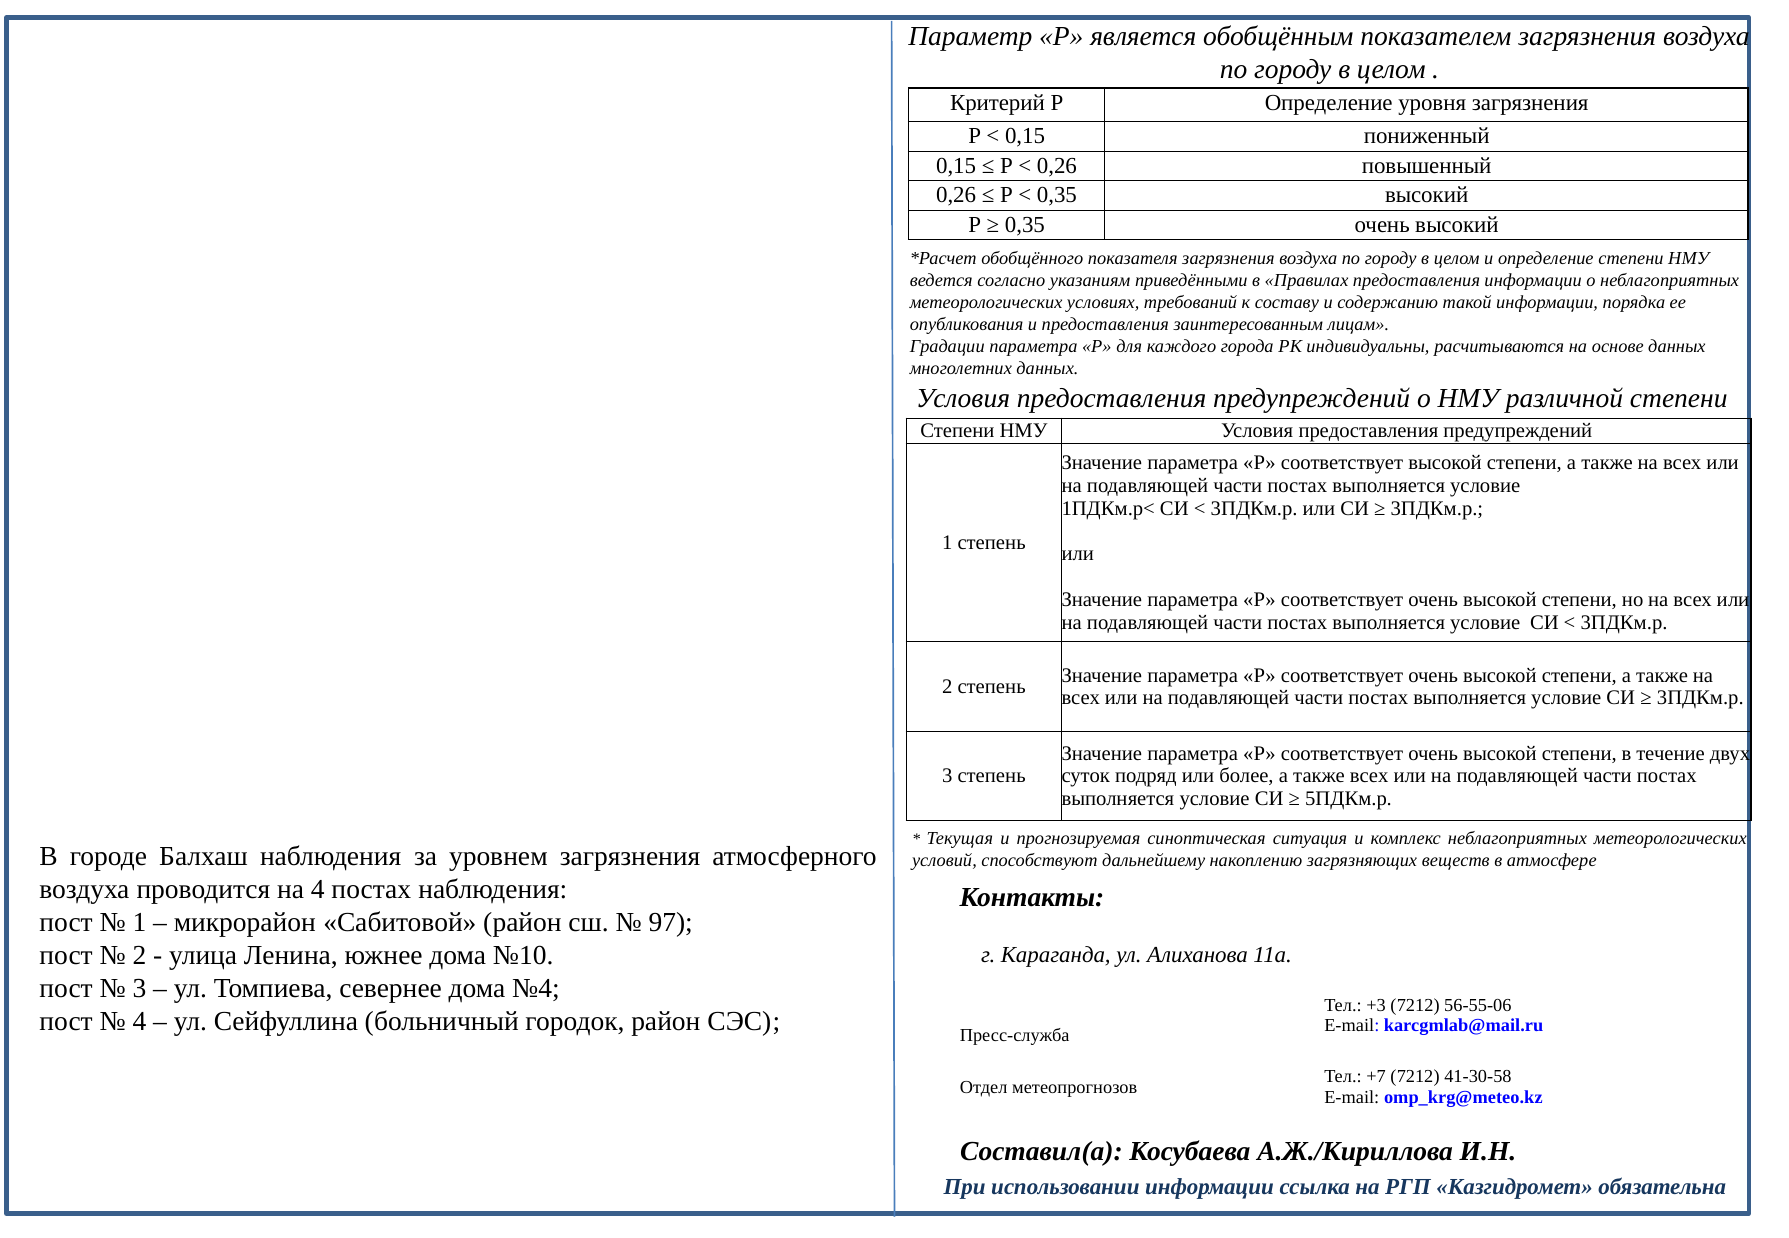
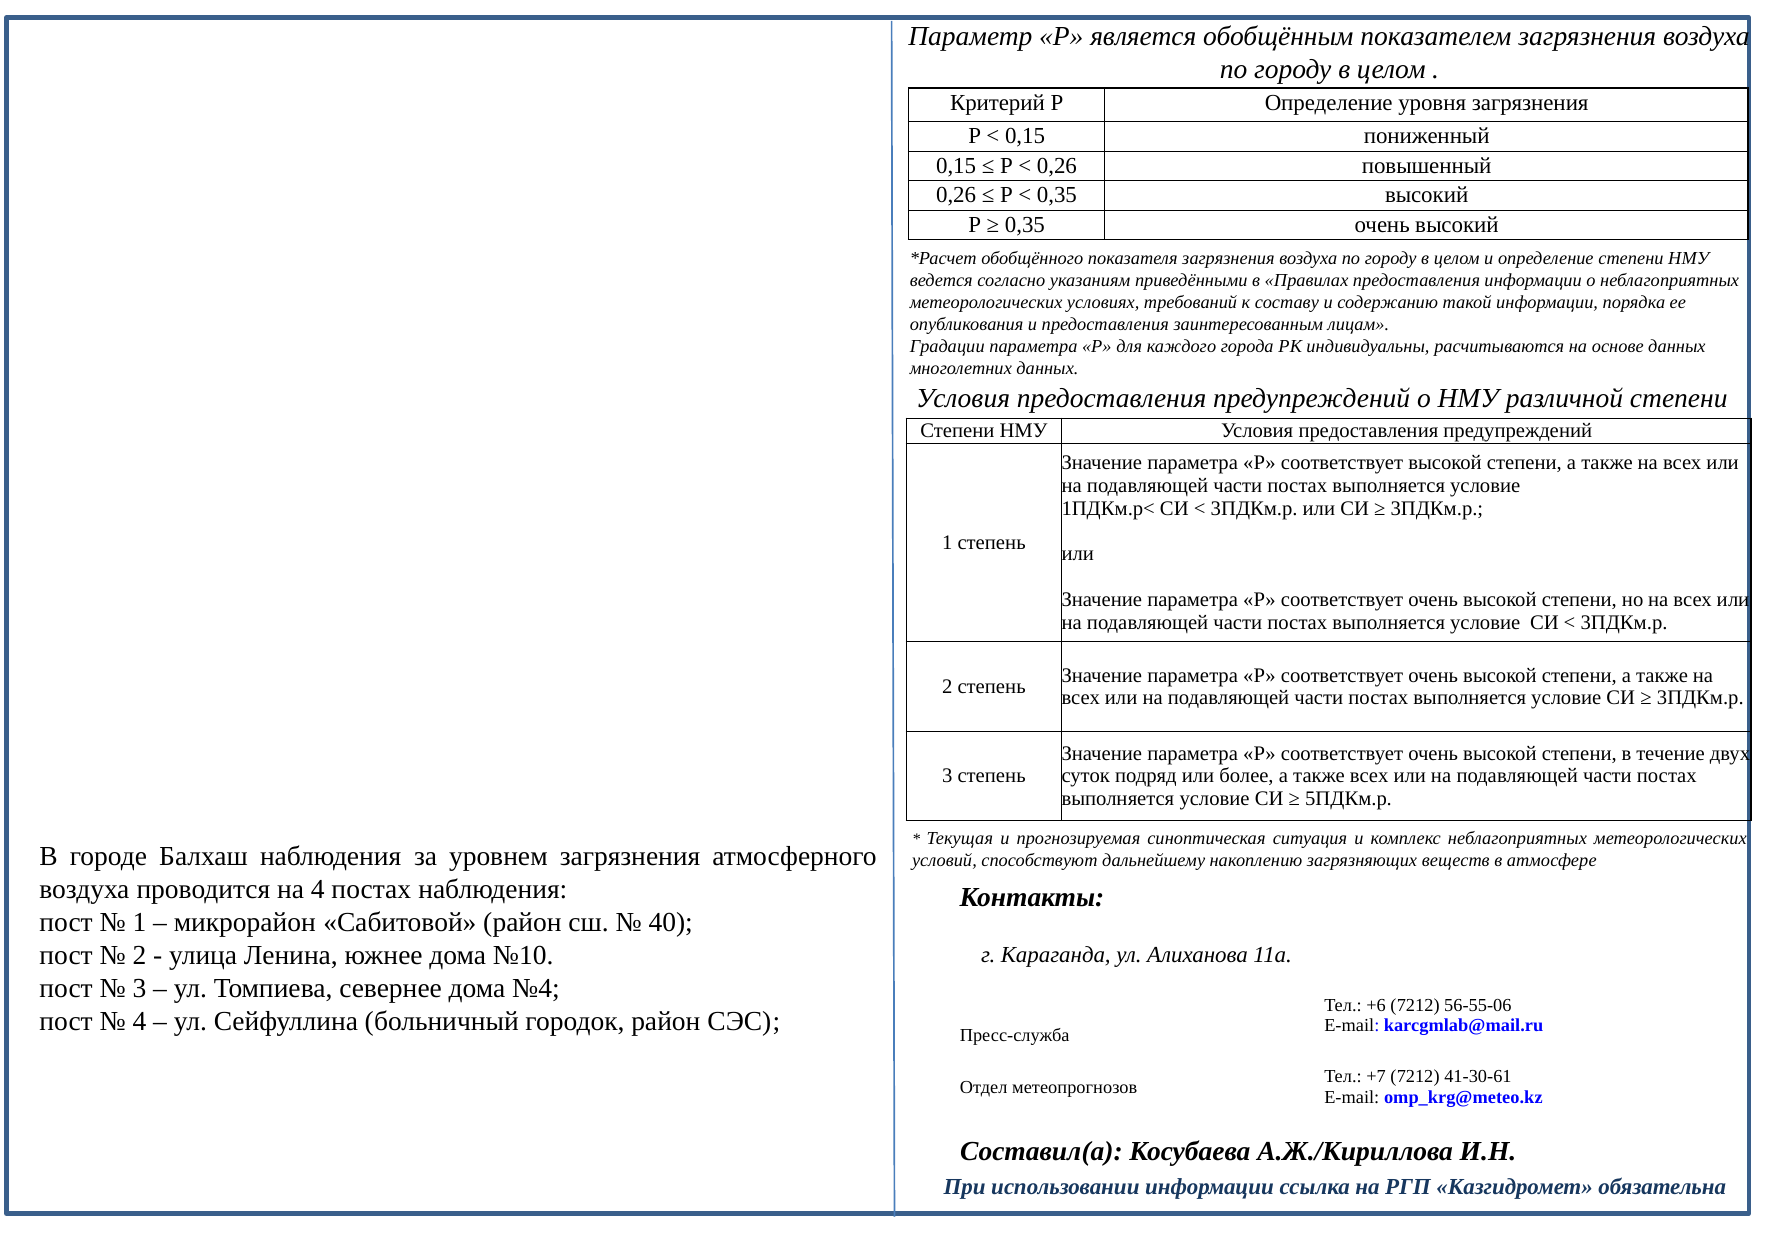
97: 97 -> 40
+3: +3 -> +6
41-30-58: 41-30-58 -> 41-30-61
